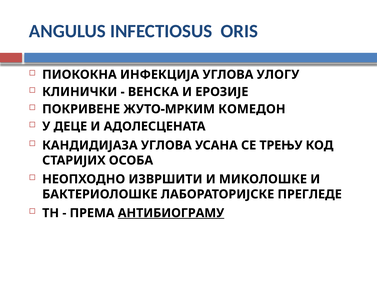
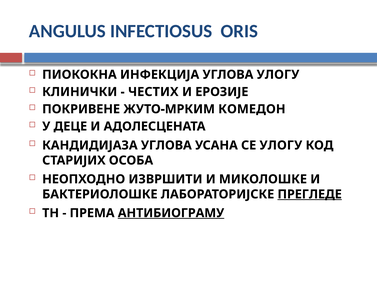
ВЕНСКА: ВЕНСКА -> ЧЕСТИХ
СЕ ТРЕЊУ: ТРЕЊУ -> УЛОГУ
ПРЕГЛЕДЕ underline: none -> present
